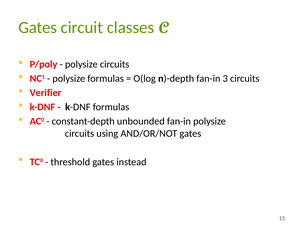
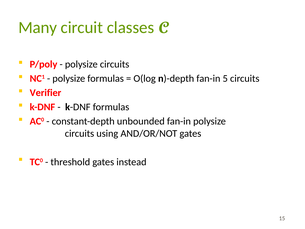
Gates at (38, 28): Gates -> Many
3: 3 -> 5
